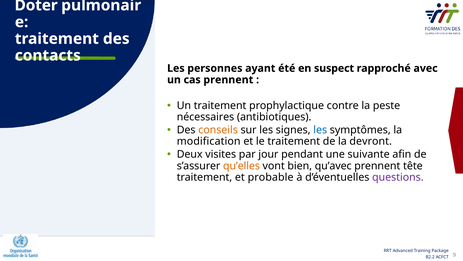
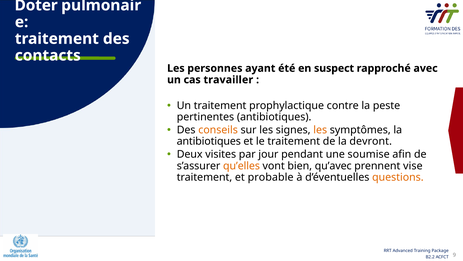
cas prennent: prennent -> travailler
nécessaires: nécessaires -> pertinentes
les at (320, 130) colour: blue -> orange
modification at (209, 141): modification -> antibiotiques
suivante: suivante -> soumise
tête: tête -> vise
questions colour: purple -> orange
